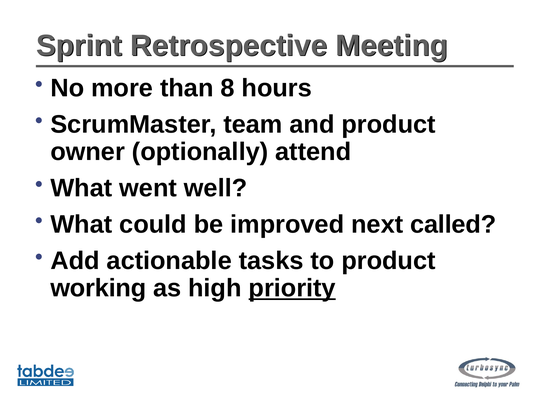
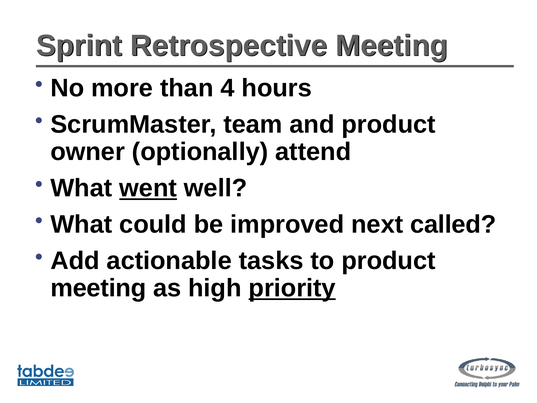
8: 8 -> 4
went underline: none -> present
working at (98, 288): working -> meeting
